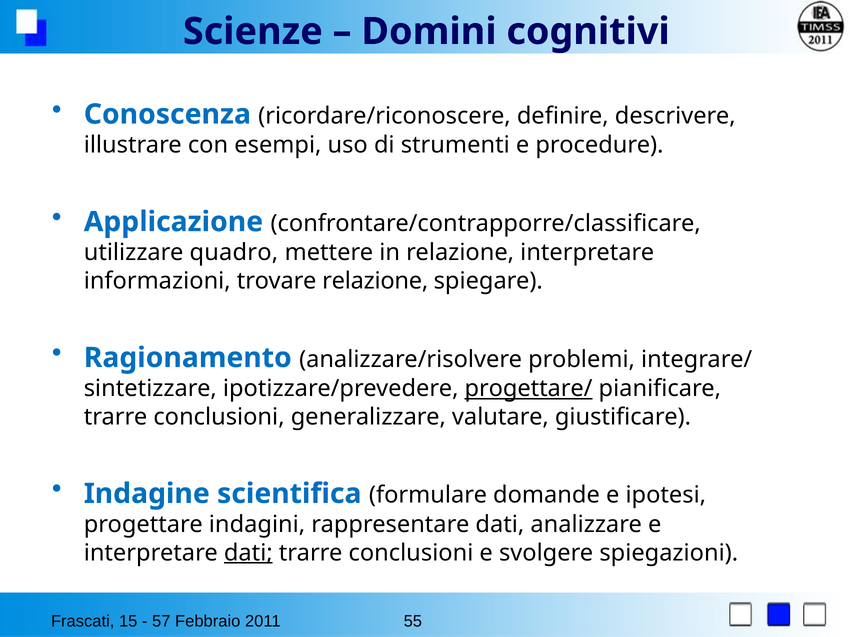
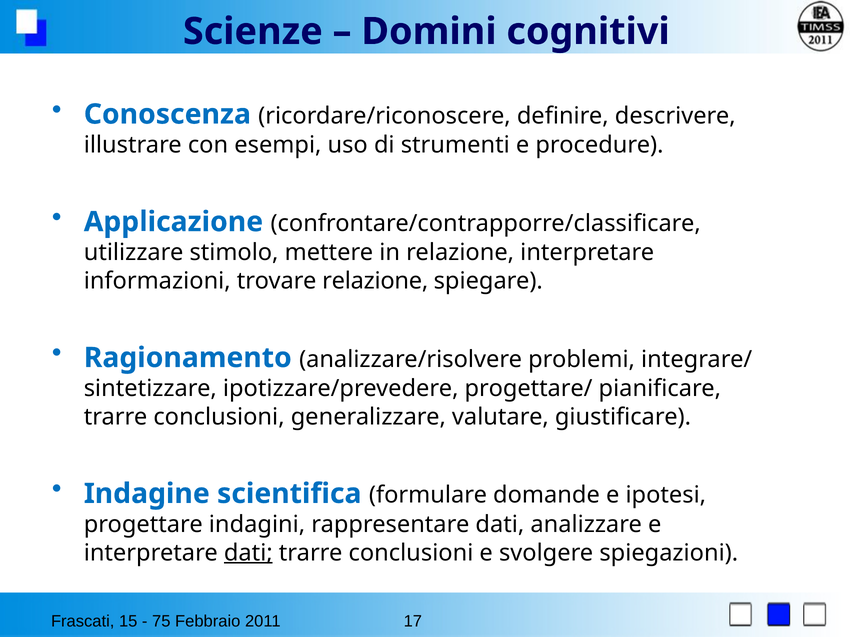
quadro: quadro -> stimolo
progettare/ underline: present -> none
57: 57 -> 75
55: 55 -> 17
